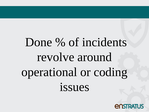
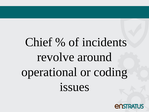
Done: Done -> Chief
